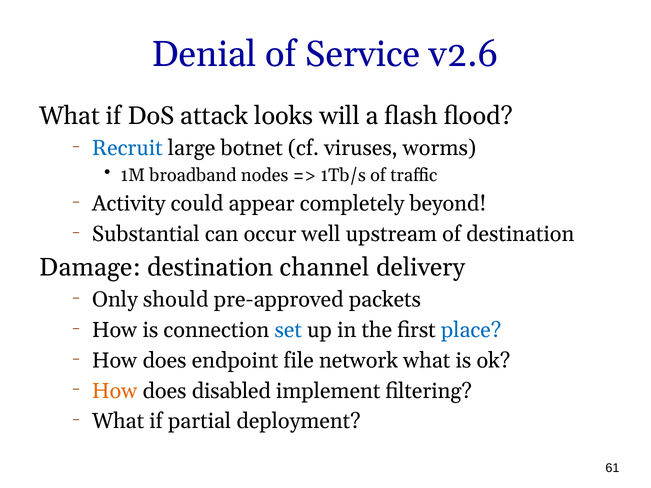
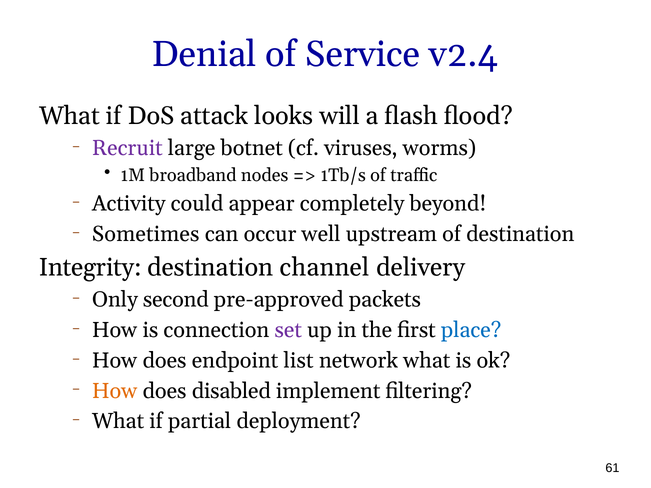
v2.6: v2.6 -> v2.4
Recruit colour: blue -> purple
Substantial: Substantial -> Sometimes
Damage: Damage -> Integrity
should: should -> second
set colour: blue -> purple
file: file -> list
